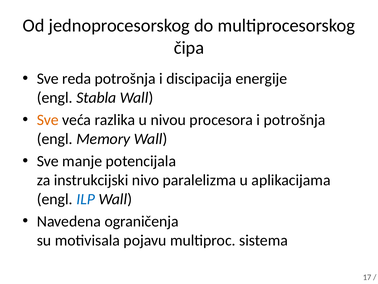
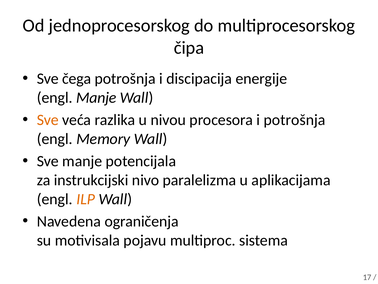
reda: reda -> čega
engl Stabla: Stabla -> Manje
ILP colour: blue -> orange
